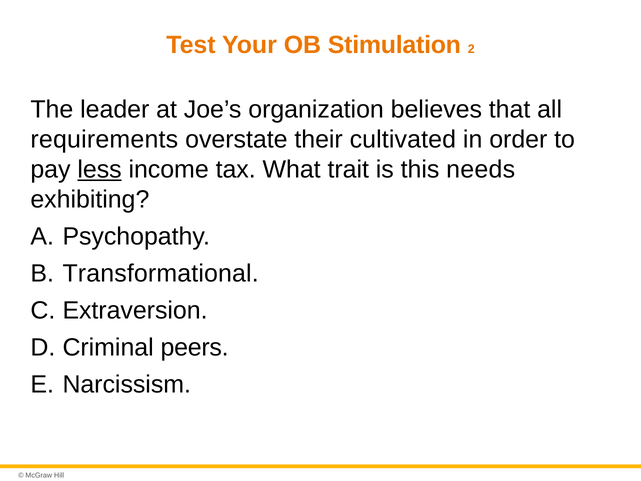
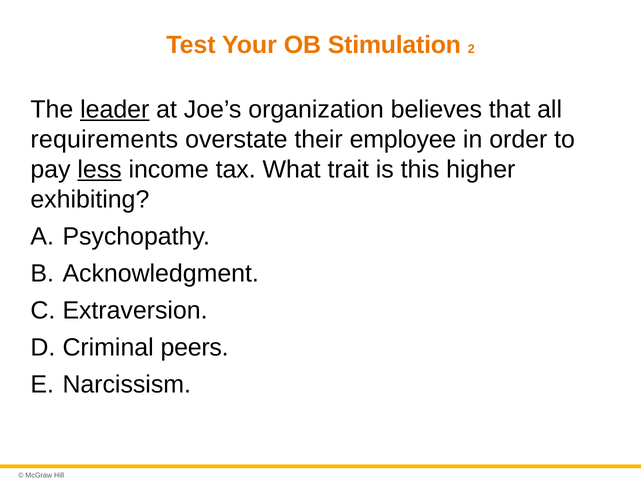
leader underline: none -> present
cultivated: cultivated -> employee
needs: needs -> higher
Transformational: Transformational -> Acknowledgment
